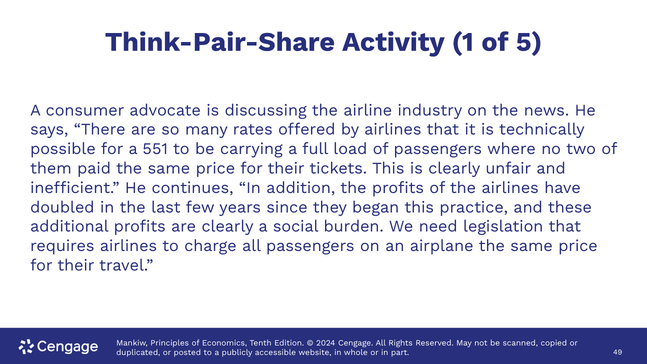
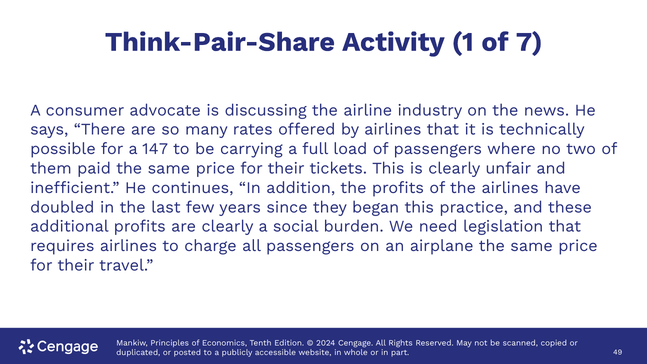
5: 5 -> 7
551: 551 -> 147
